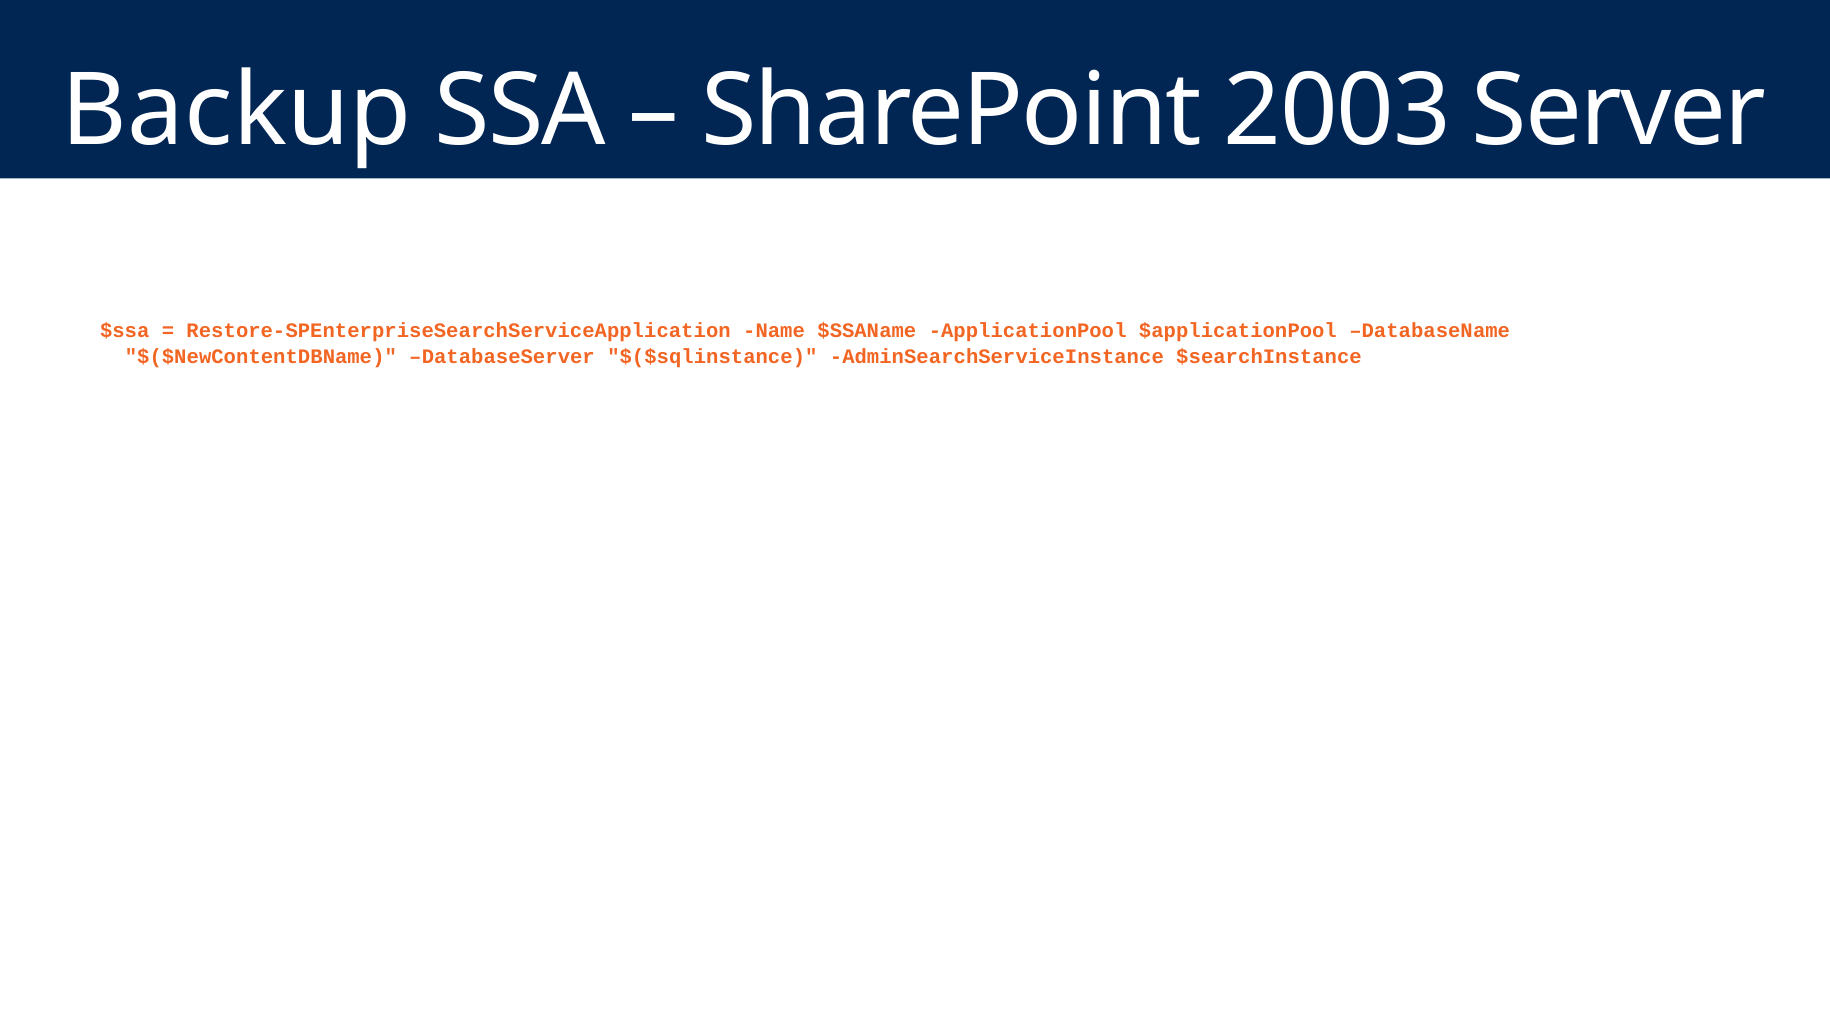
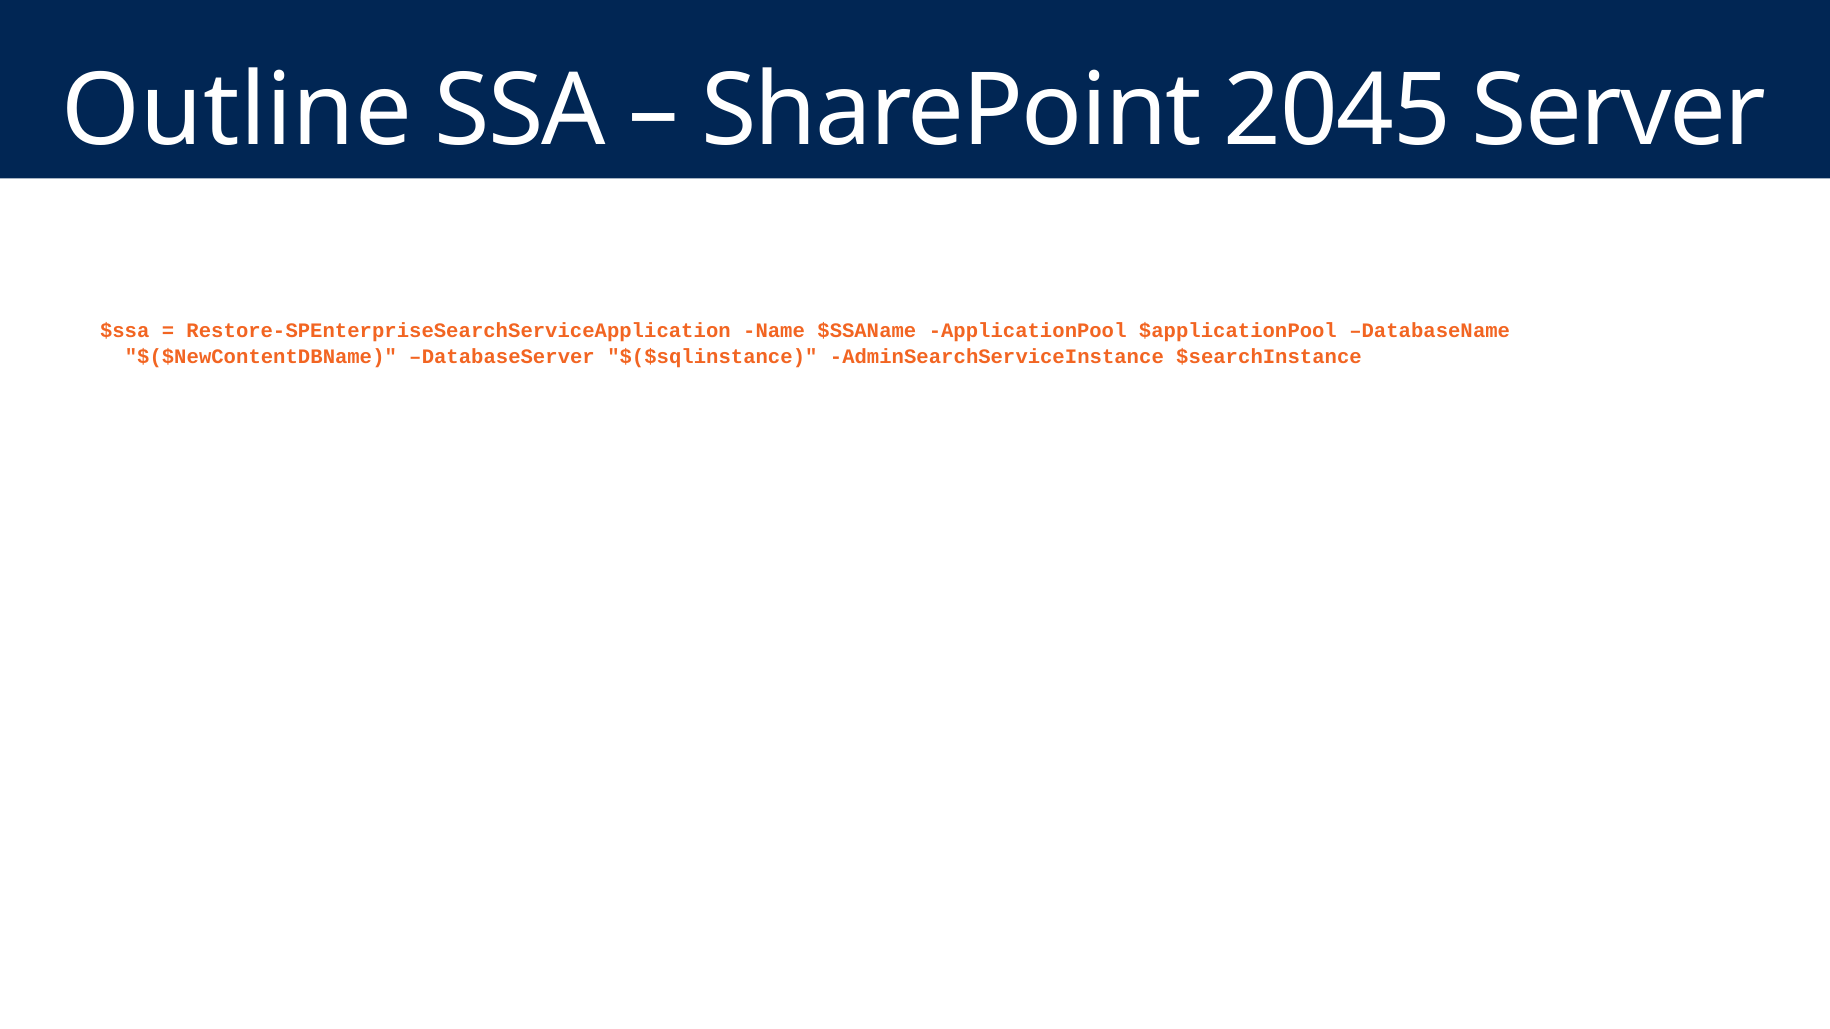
Backup at (237, 111): Backup -> Outline
2003: 2003 -> 2045
